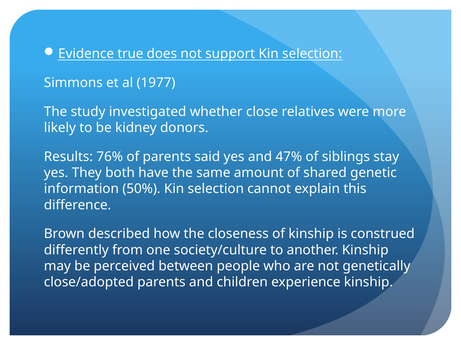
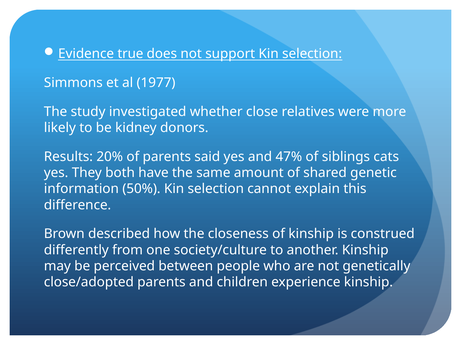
76%: 76% -> 20%
stay: stay -> cats
